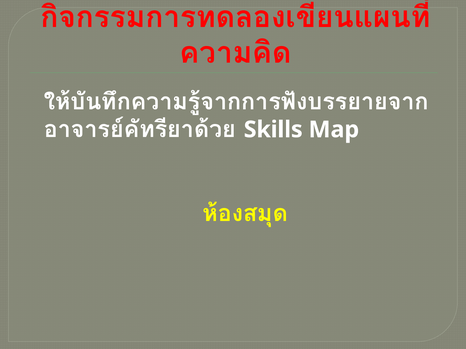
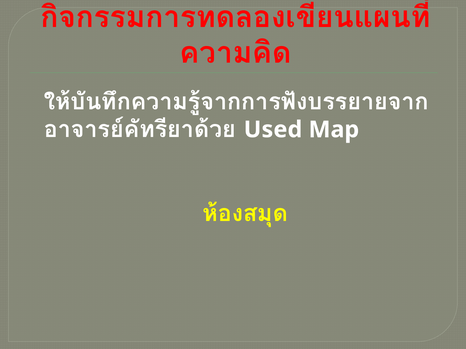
Skills: Skills -> Used
